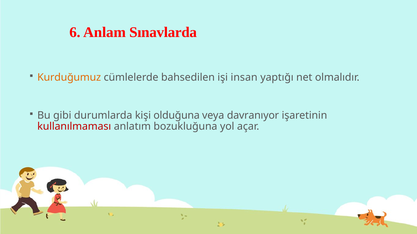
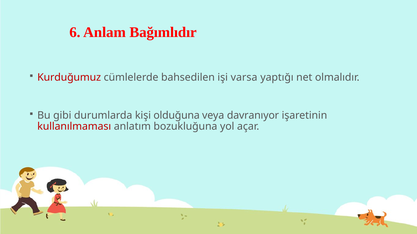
Sınavlarda: Sınavlarda -> Bağımlıdır
Kurduğumuz colour: orange -> red
insan: insan -> varsa
